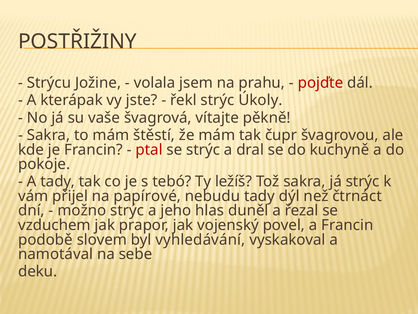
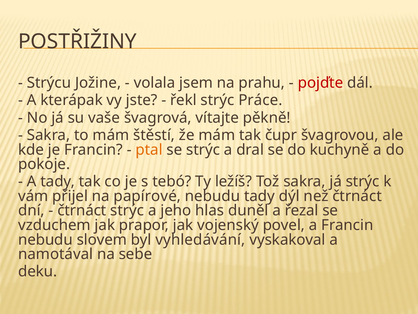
Úkoly: Úkoly -> Práce
ptal colour: red -> orange
možno at (82, 210): možno -> čtrnáct
podobě at (45, 239): podobě -> nebudu
